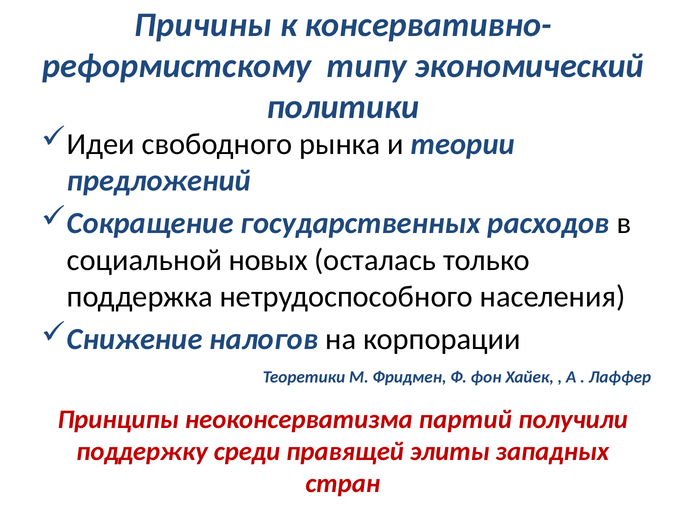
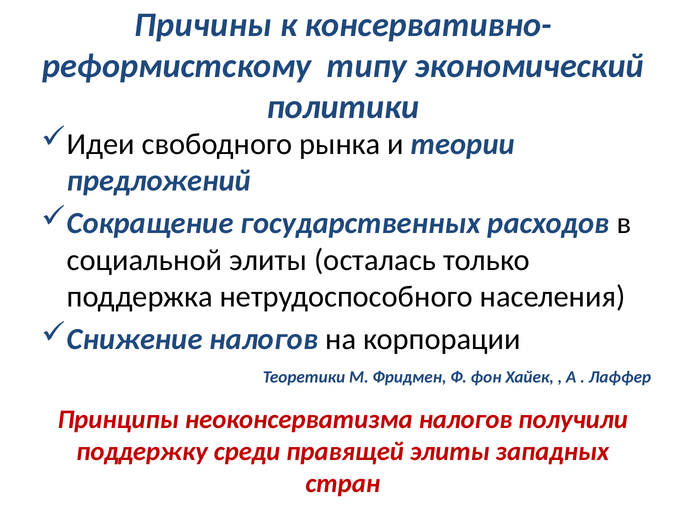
социальной новых: новых -> элиты
неоконсерватизма партий: партий -> налогов
